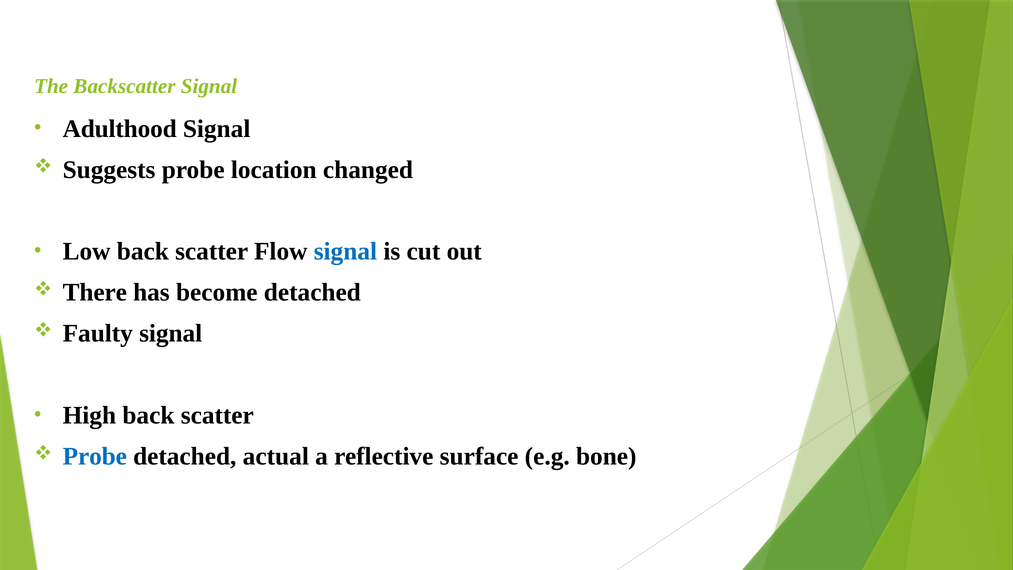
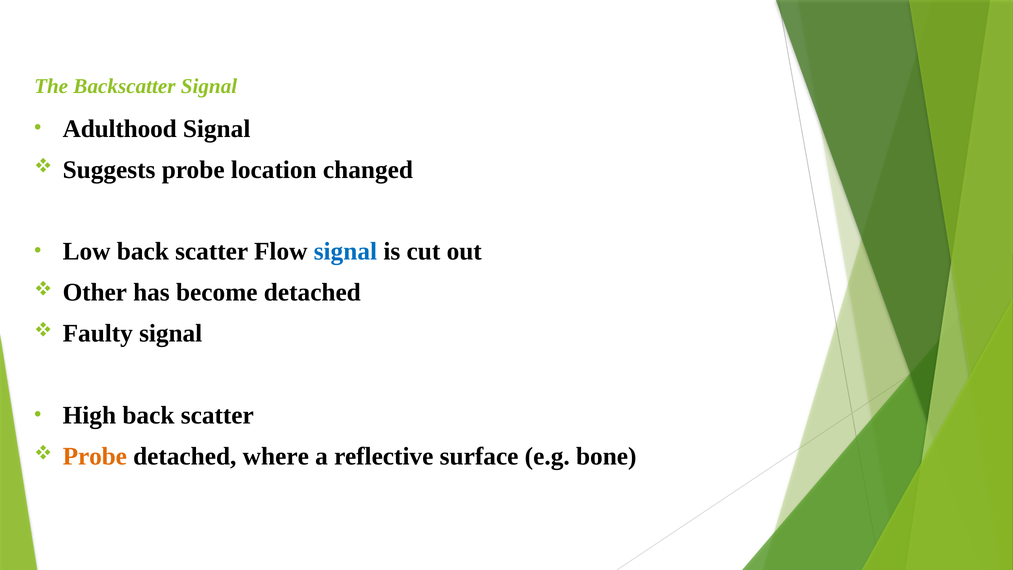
There: There -> Other
Probe at (95, 456) colour: blue -> orange
actual: actual -> where
